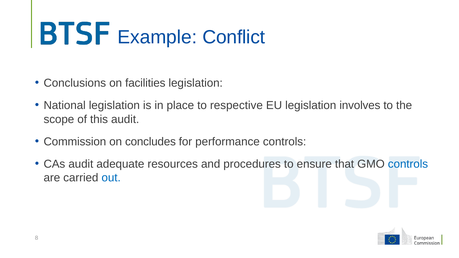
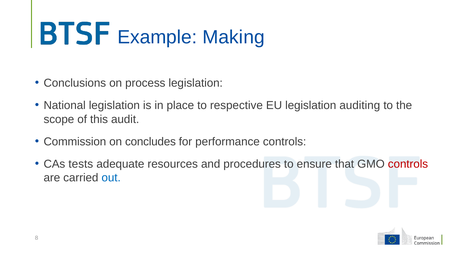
Conflict: Conflict -> Making
facilities: facilities -> process
involves: involves -> auditing
CAs audit: audit -> tests
controls at (408, 164) colour: blue -> red
